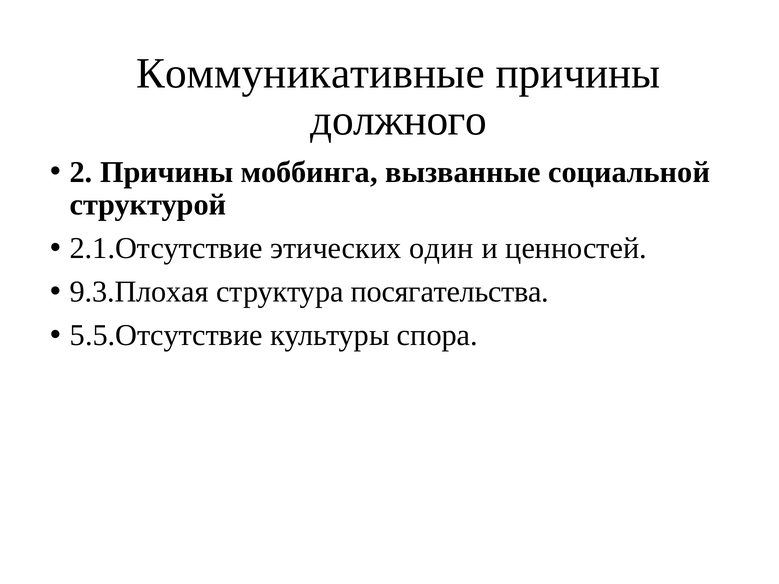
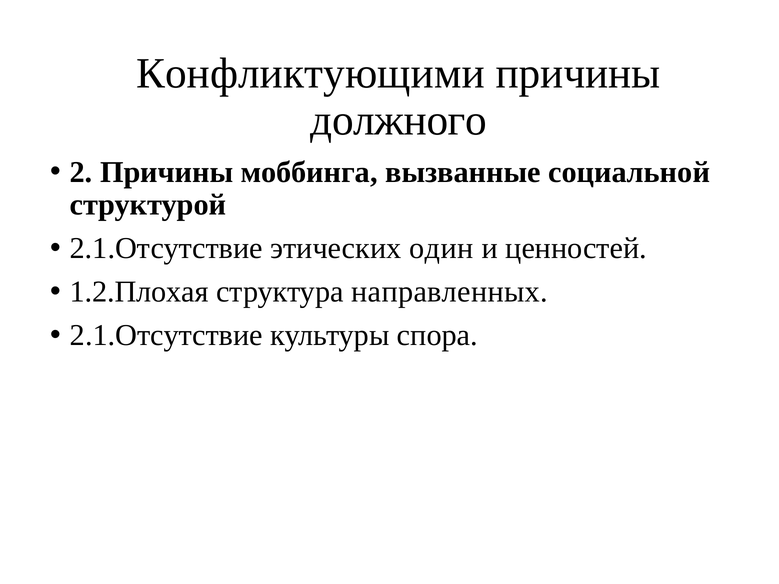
Коммуникативные: Коммуникативные -> Конфликтующими
9.3.Плохая: 9.3.Плохая -> 1.2.Плохая
посягательства: посягательства -> направленных
5.5.Отсутствие at (166, 336): 5.5.Отсутствие -> 2.1.Отсутствие
